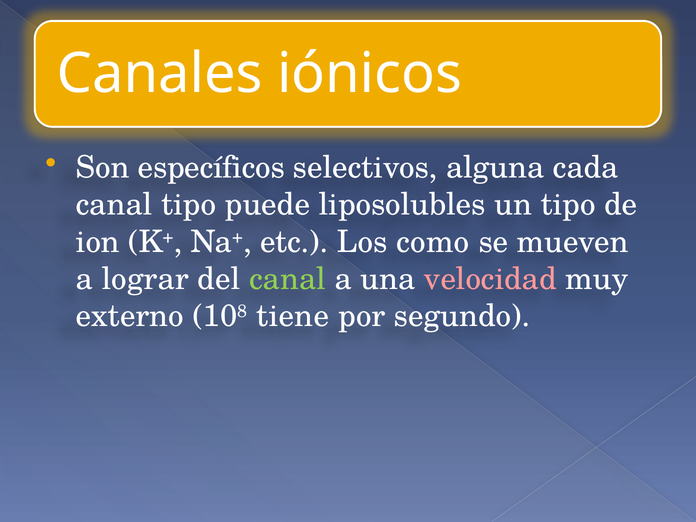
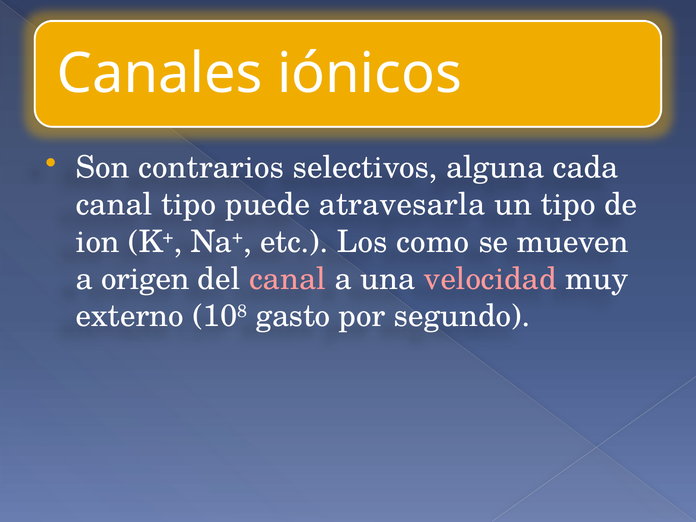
específicos: específicos -> contrarios
liposolubles: liposolubles -> atravesarla
lograr: lograr -> origen
canal at (288, 279) colour: light green -> pink
tiene: tiene -> gasto
